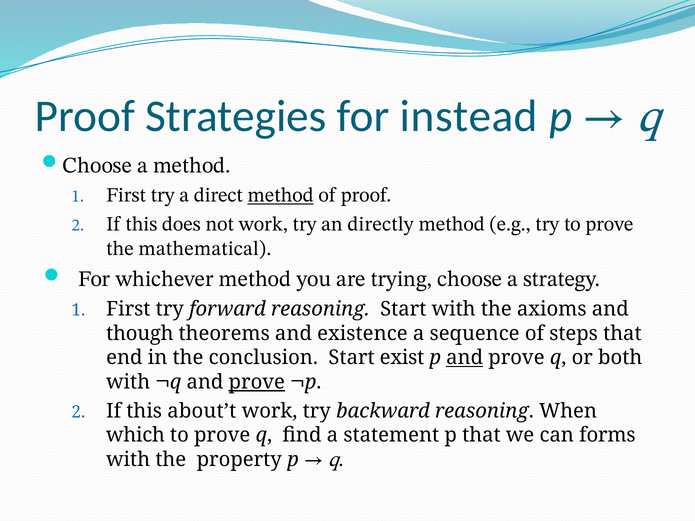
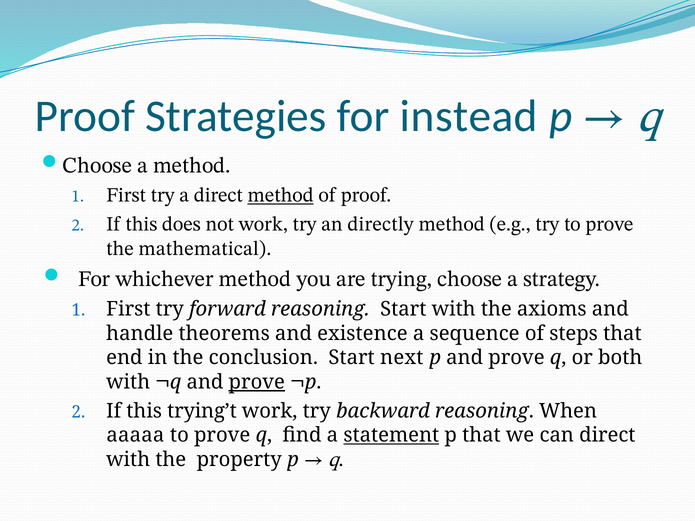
though: though -> handle
exist: exist -> next
and at (465, 358) underline: present -> none
about’t: about’t -> trying’t
which: which -> aaaaa
statement underline: none -> present
can forms: forms -> direct
